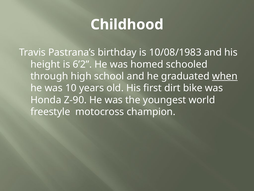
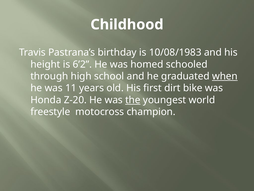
10: 10 -> 11
Z-90: Z-90 -> Z-20
the underline: none -> present
